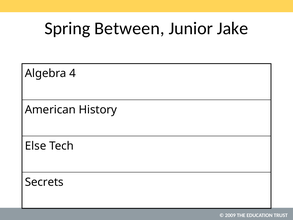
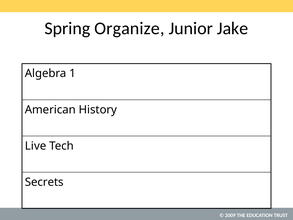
Between: Between -> Organize
4: 4 -> 1
Else: Else -> Live
